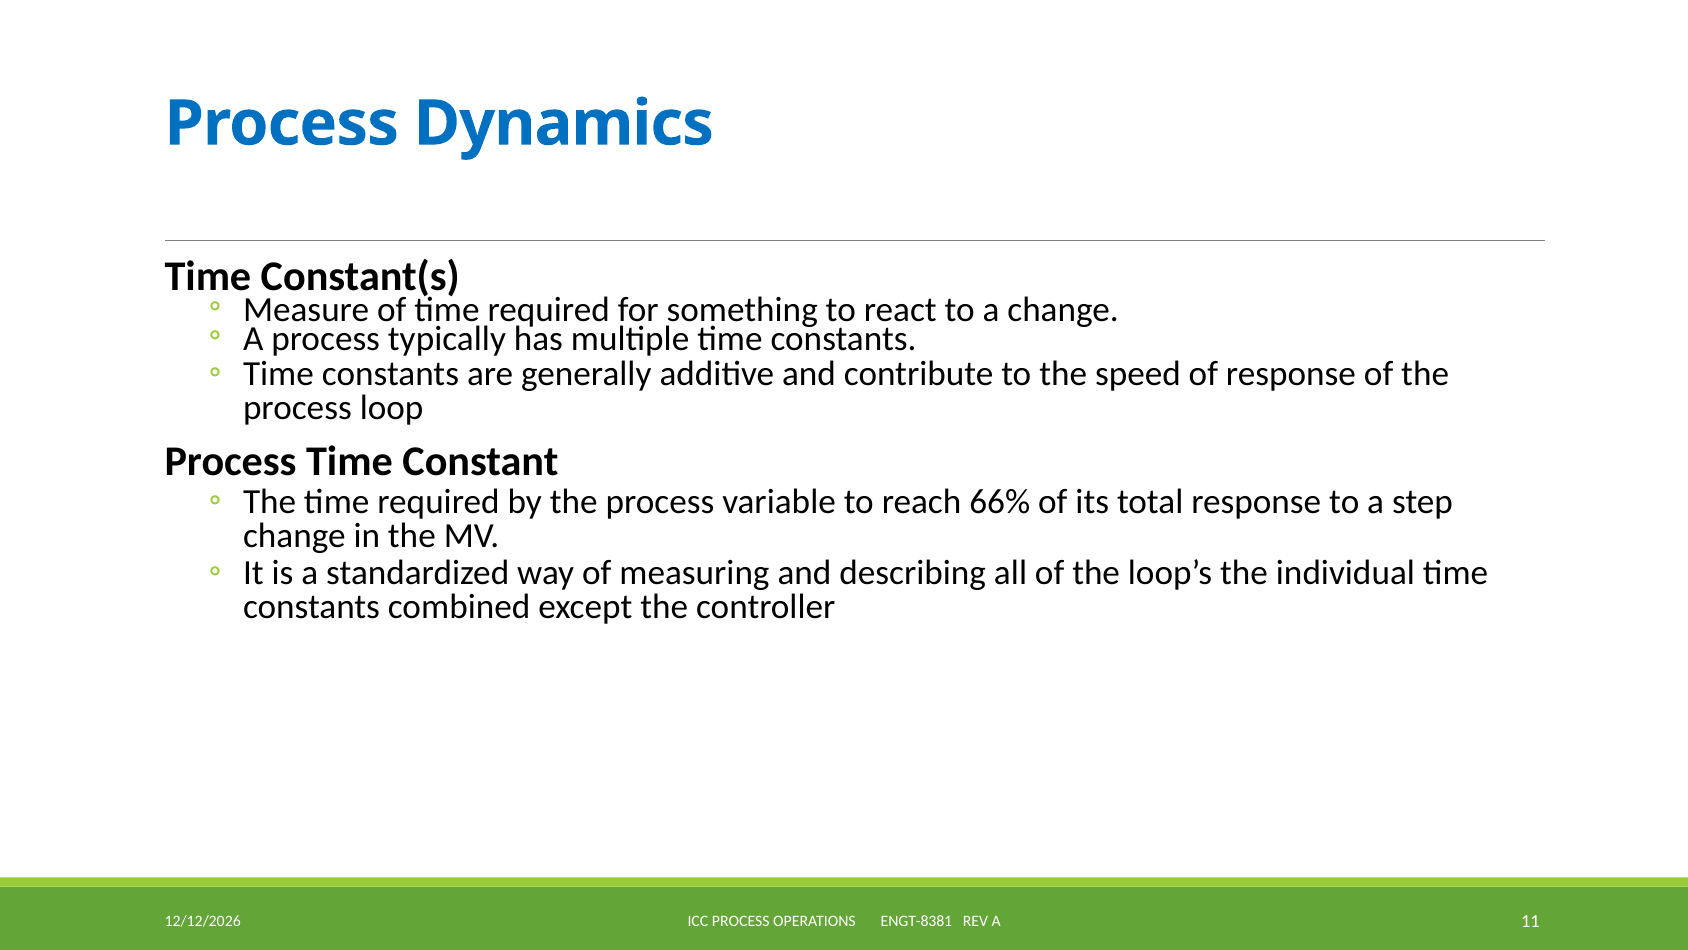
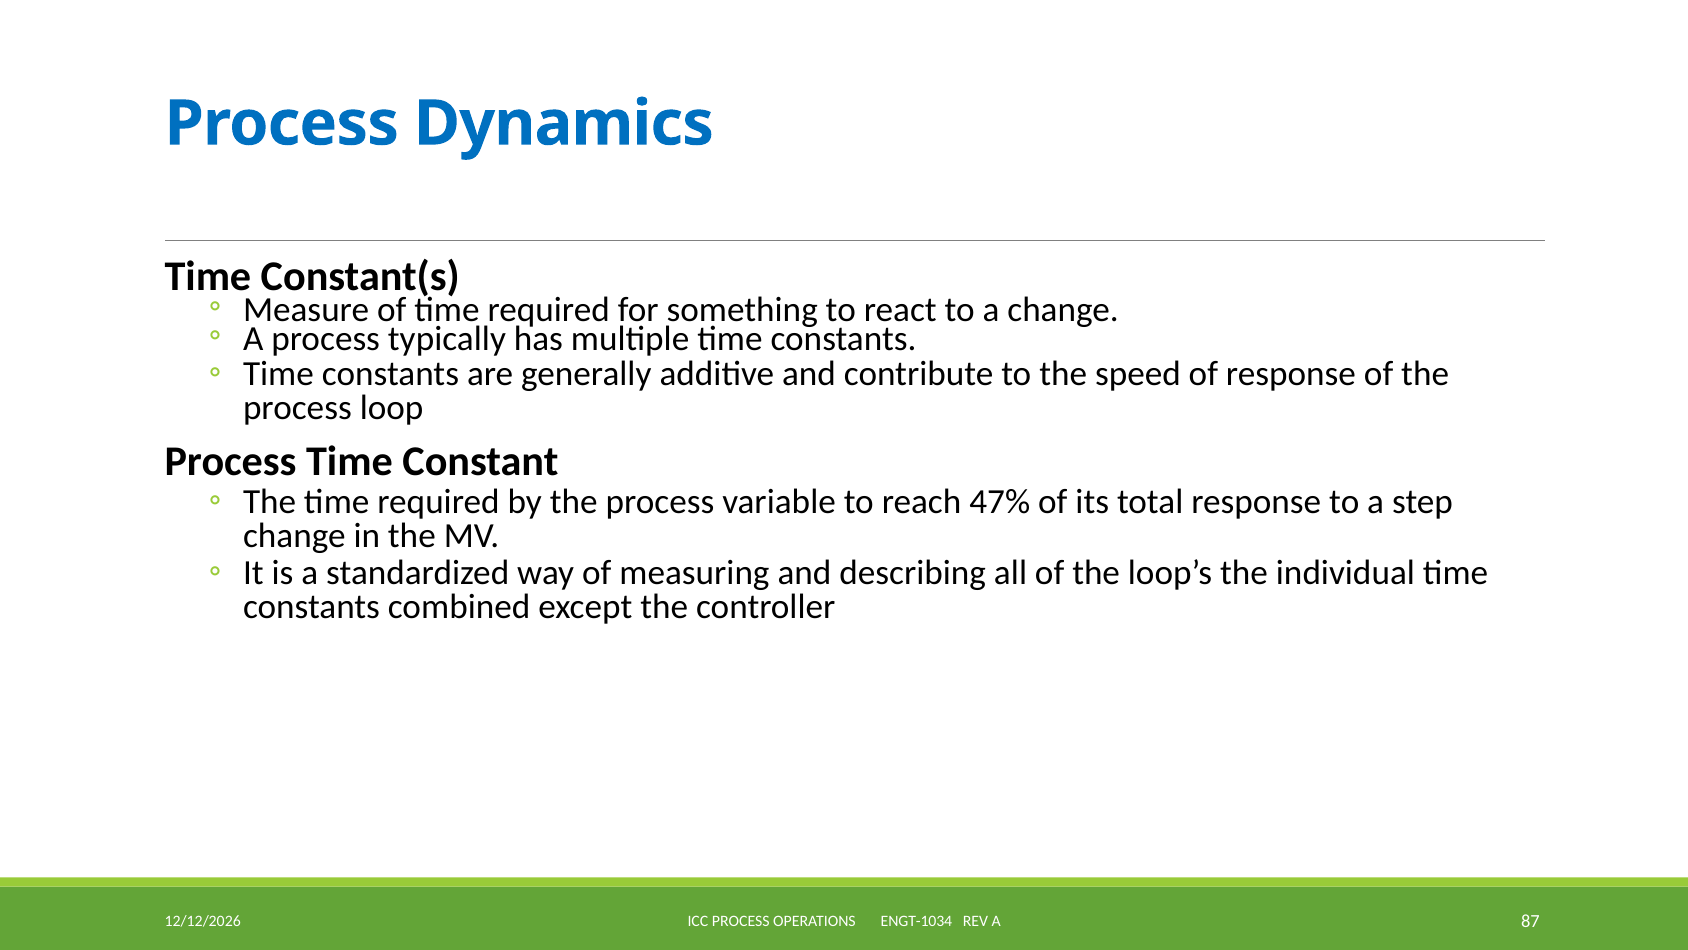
66%: 66% -> 47%
ENGT-8381: ENGT-8381 -> ENGT-1034
11: 11 -> 87
